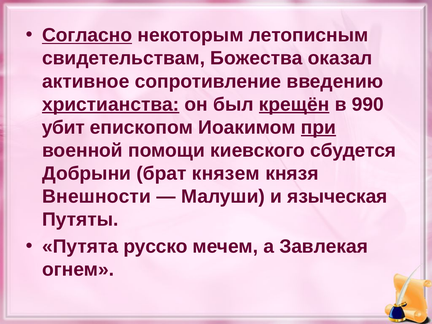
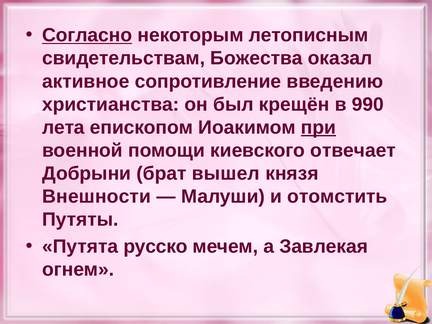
христианства underline: present -> none
крещён underline: present -> none
убит: убит -> лета
сбудется: сбудется -> отвечает
князем: князем -> вышел
языческая: языческая -> отомстить
